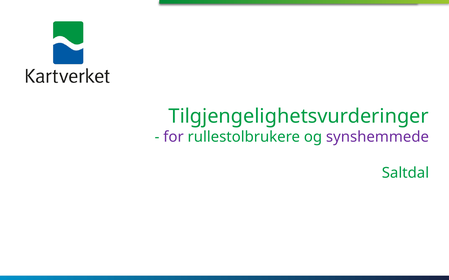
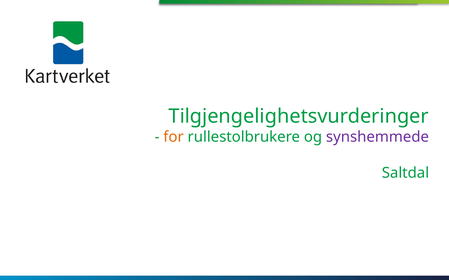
for colour: purple -> orange
